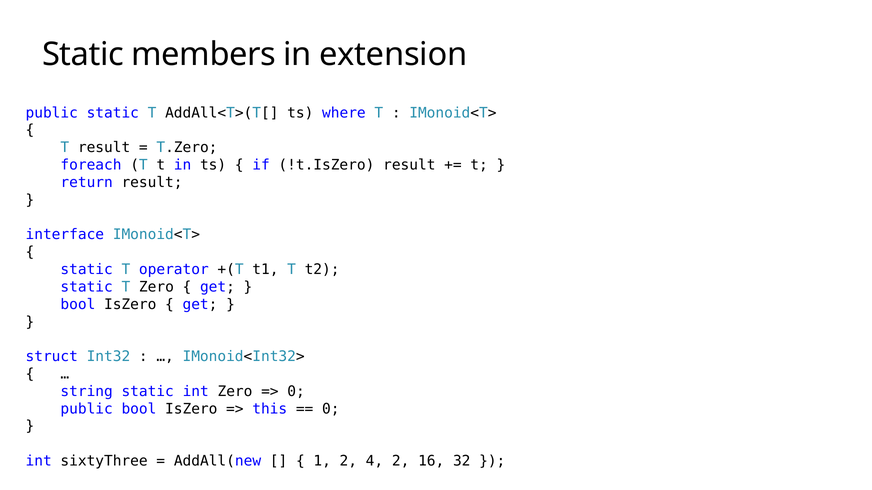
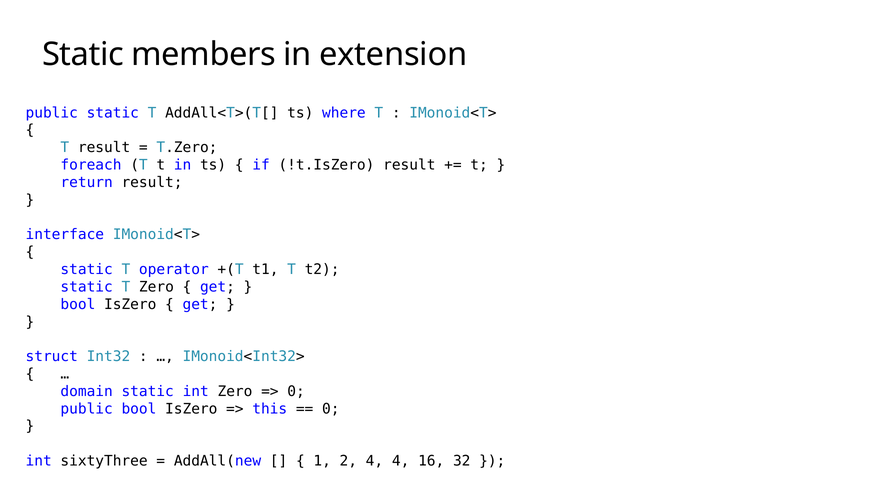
string: string -> domain
4 2: 2 -> 4
